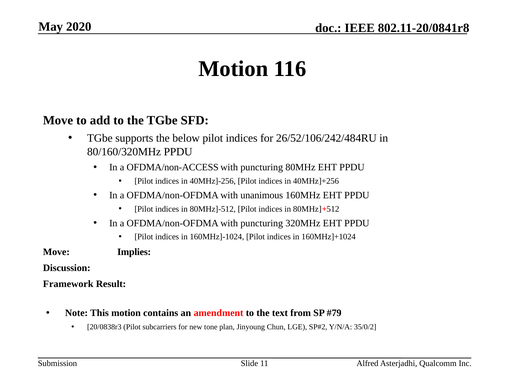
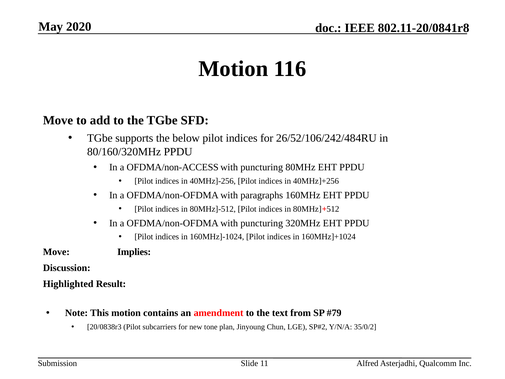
unanimous: unanimous -> paragraphs
Framework: Framework -> Highlighted
